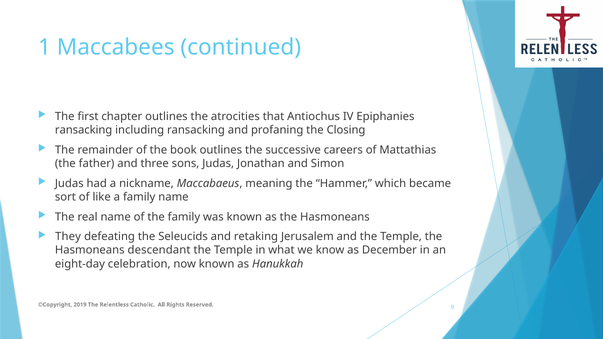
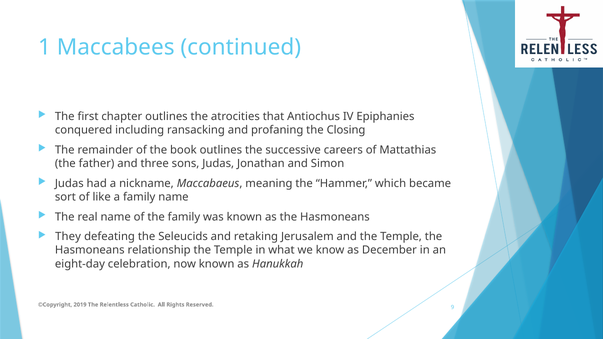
ransacking at (84, 130): ransacking -> conquered
descendant: descendant -> relationship
